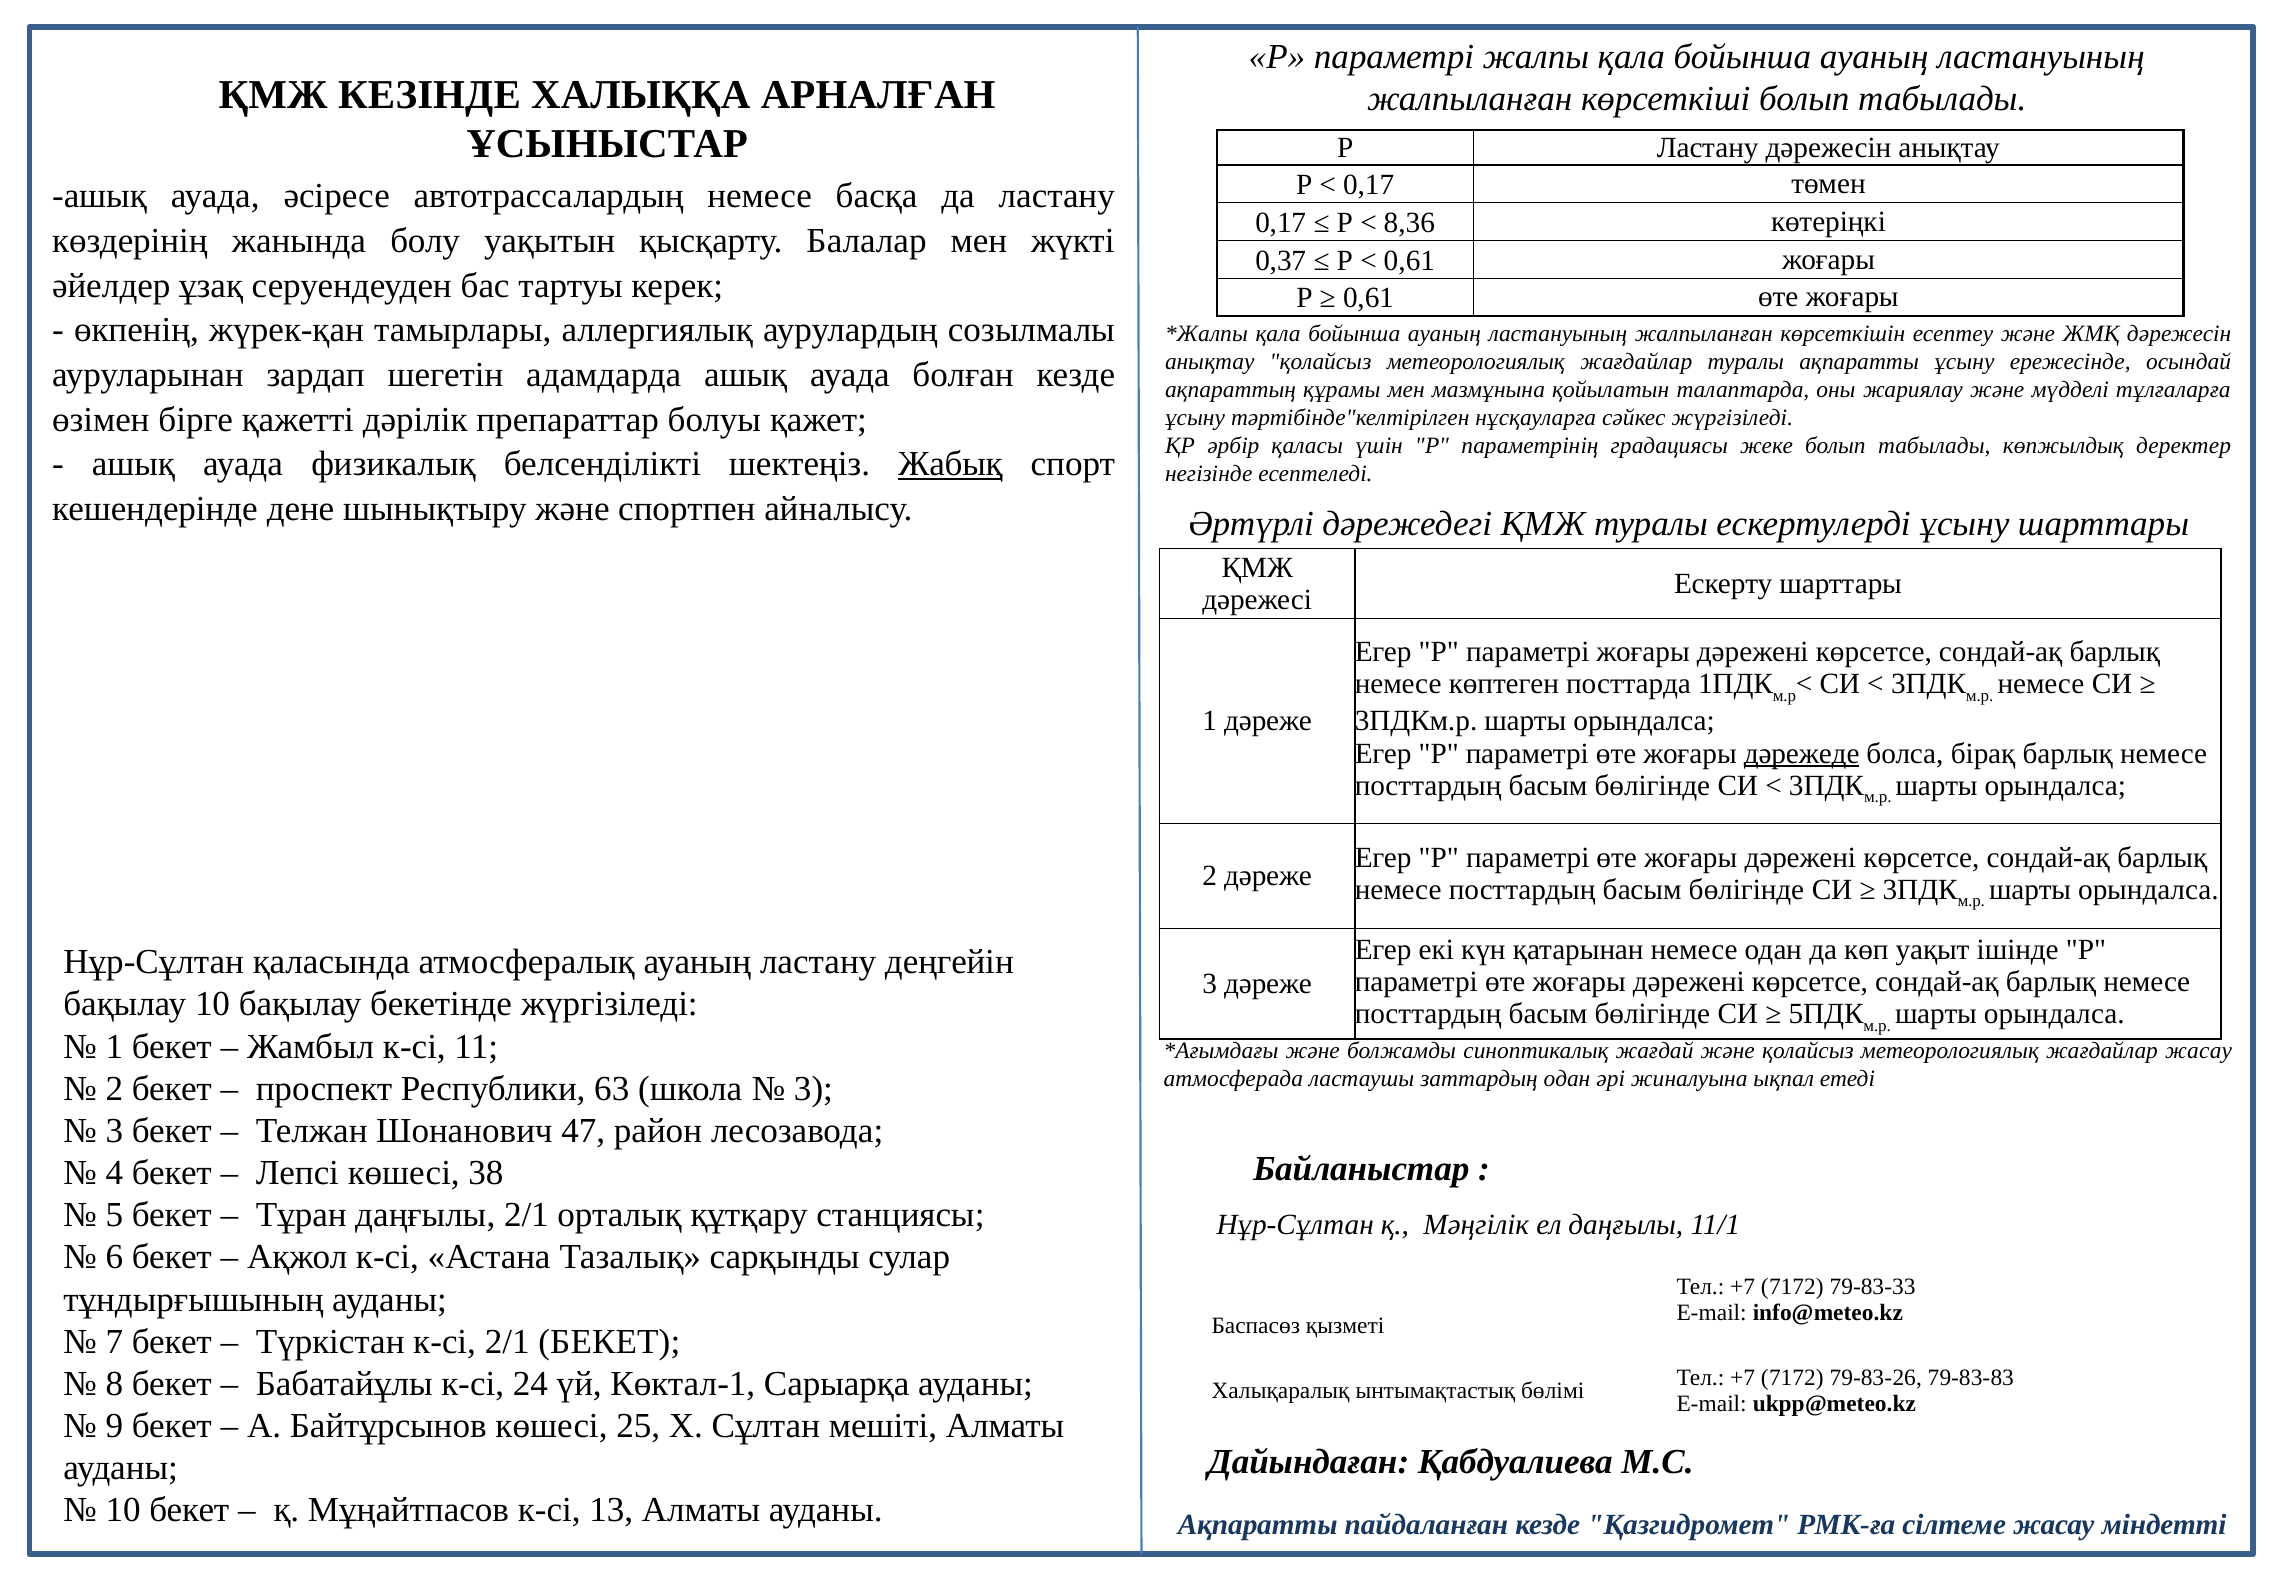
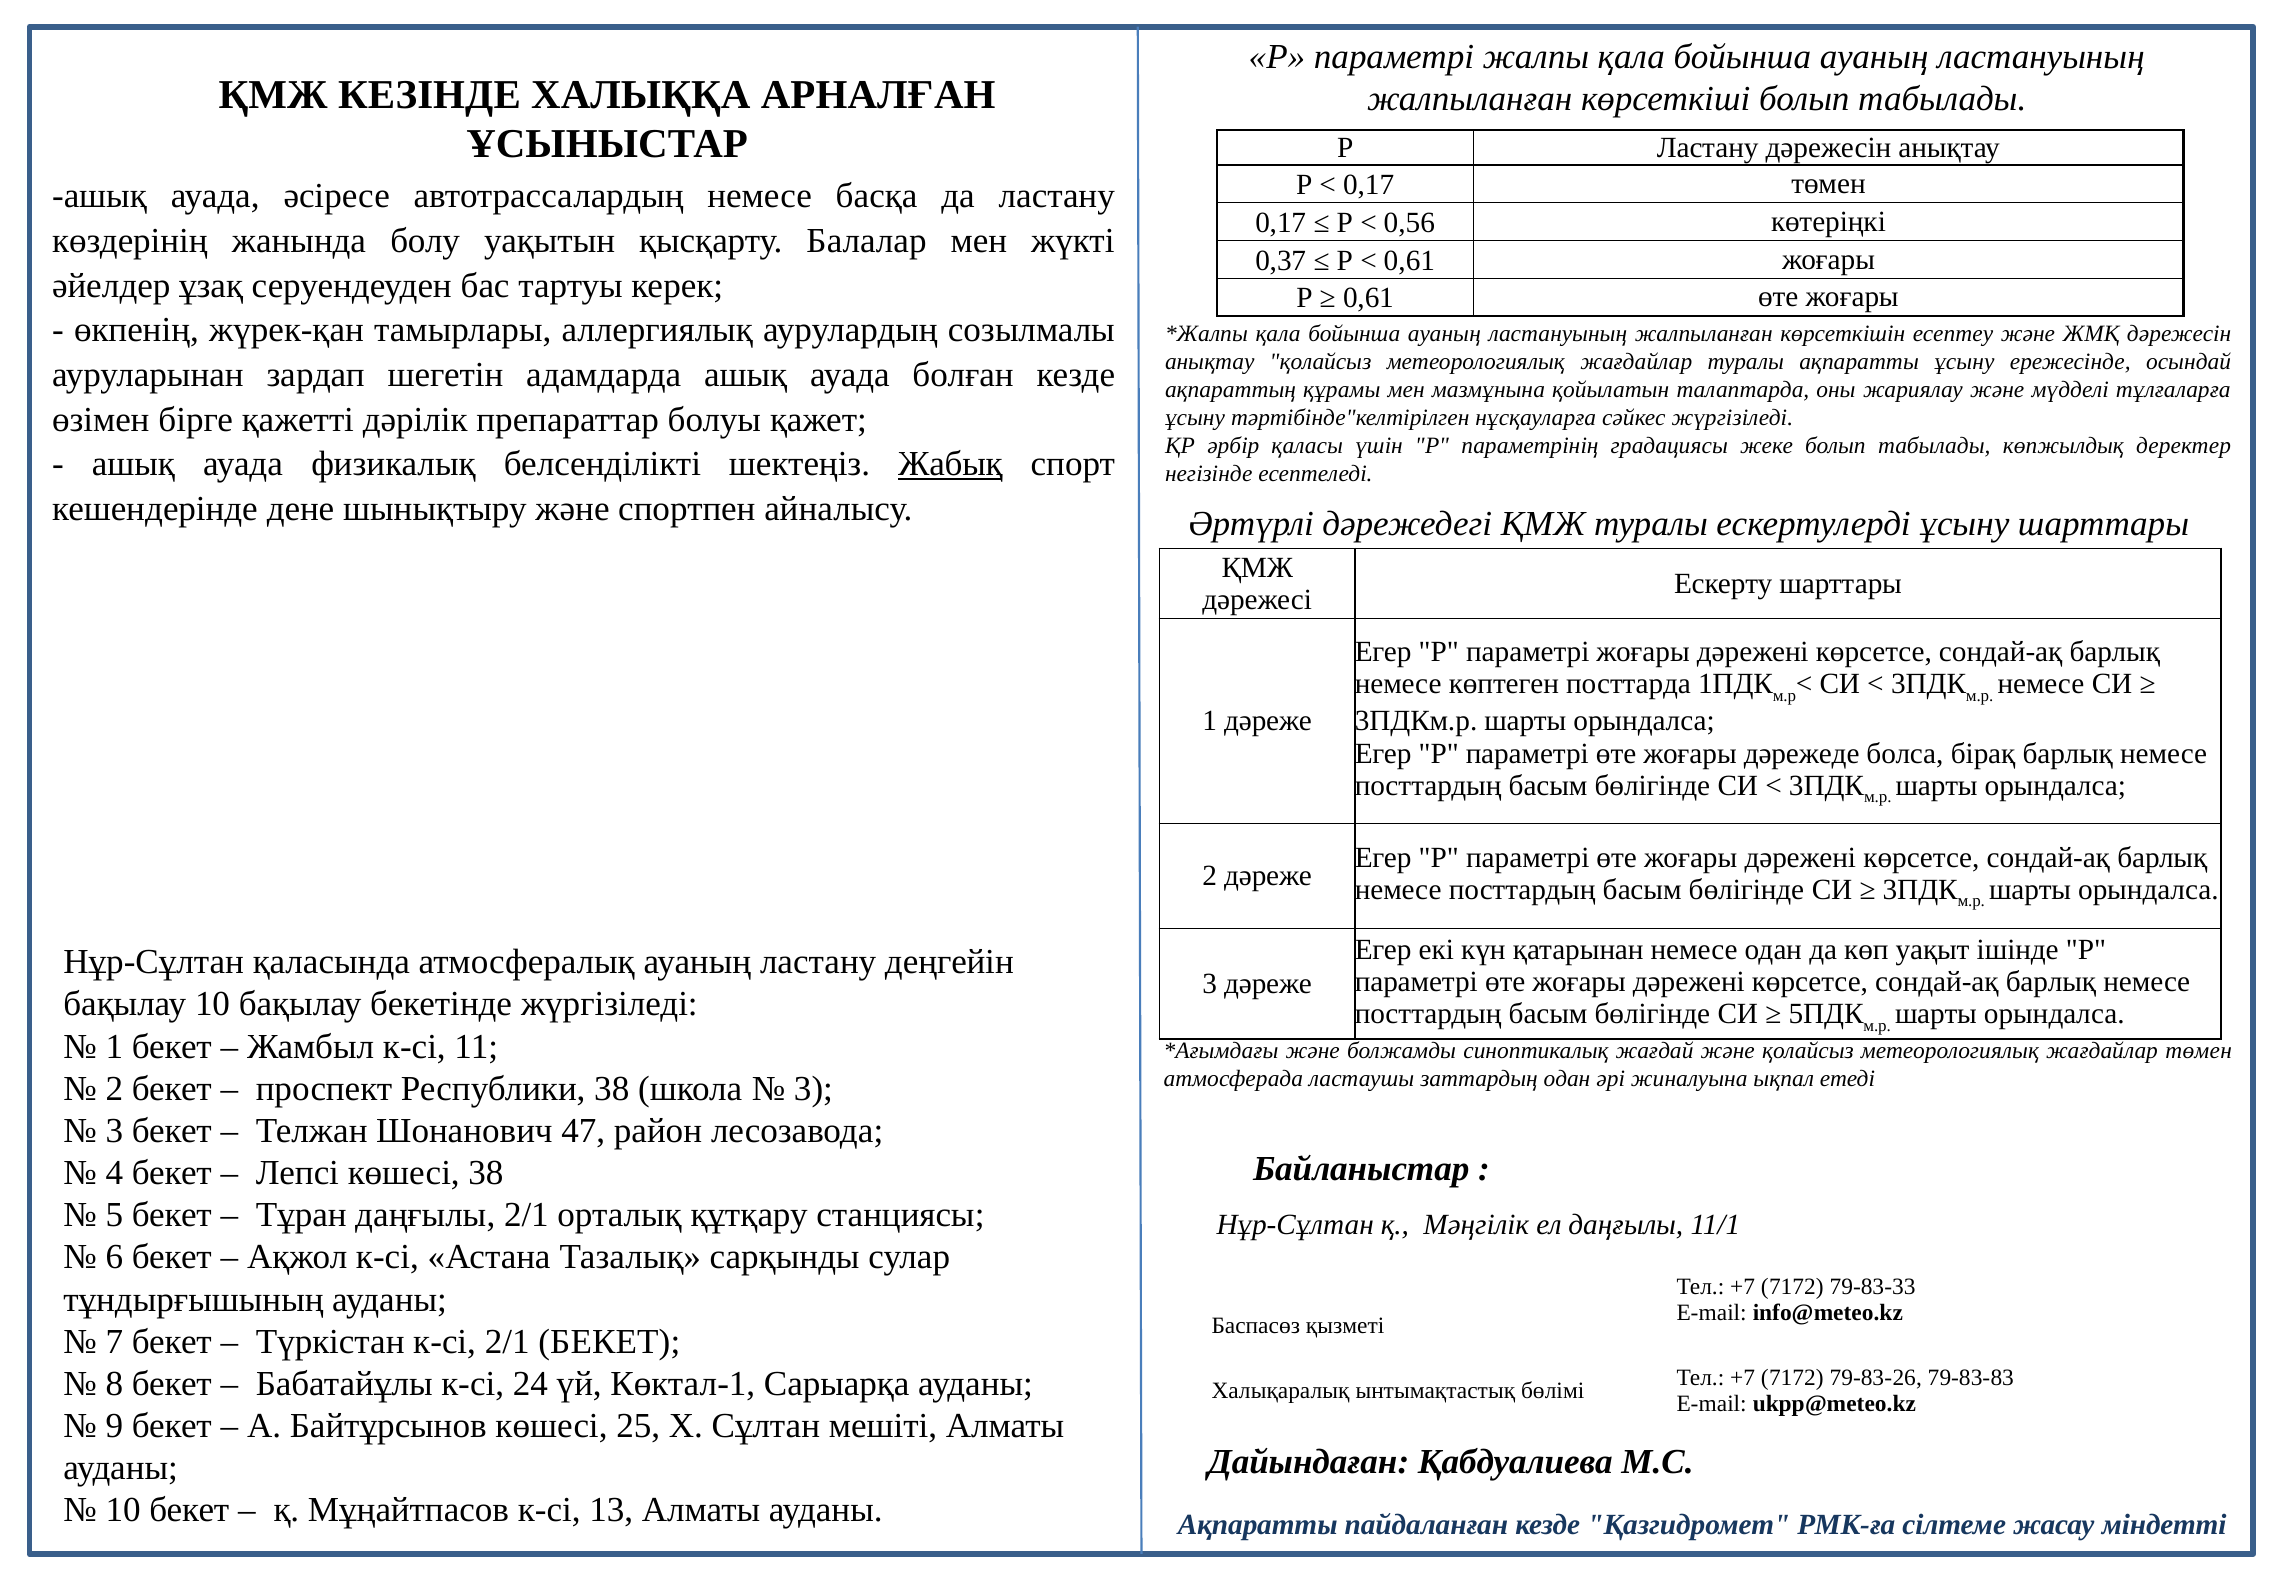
8,36: 8,36 -> 0,56
дәрежеде underline: present -> none
жағдайлар жасау: жасау -> төмен
Республики 63: 63 -> 38
